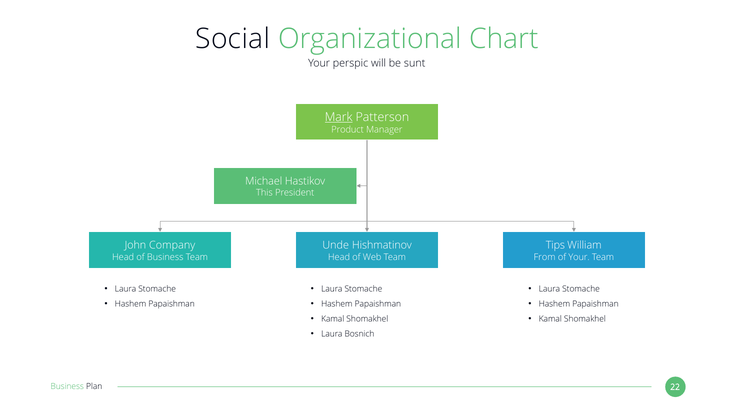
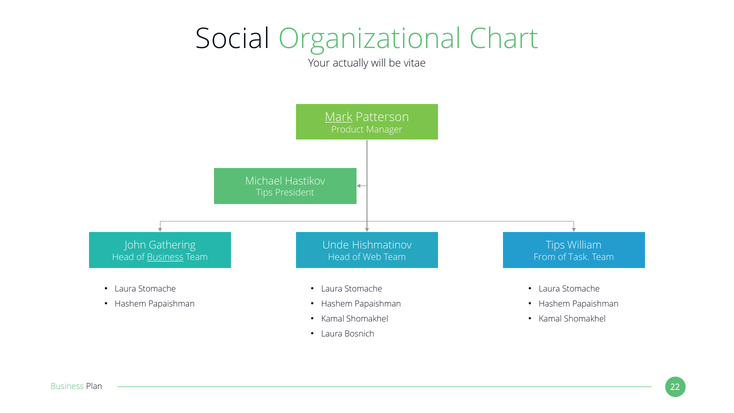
perspic: perspic -> actually
sunt: sunt -> vitae
This at (264, 193): This -> Tips
Company: Company -> Gathering
Business at (165, 257) underline: none -> present
of Your: Your -> Task
